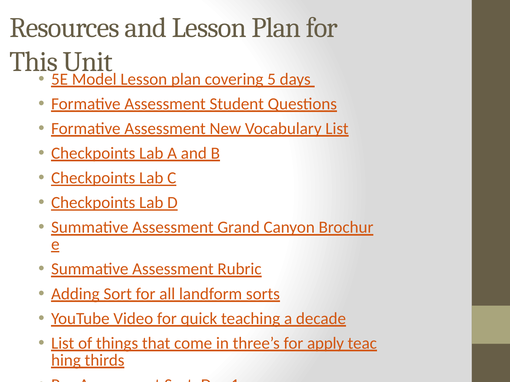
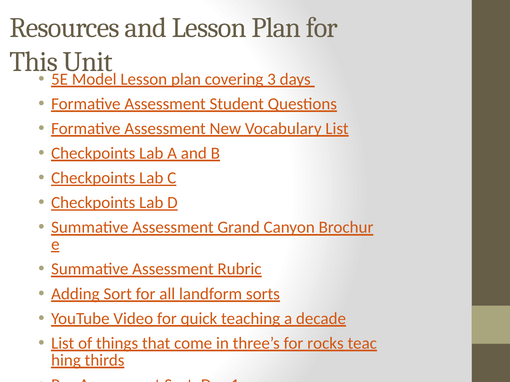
5: 5 -> 3
apply: apply -> rocks
